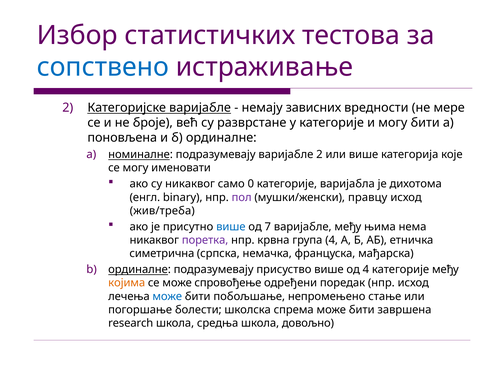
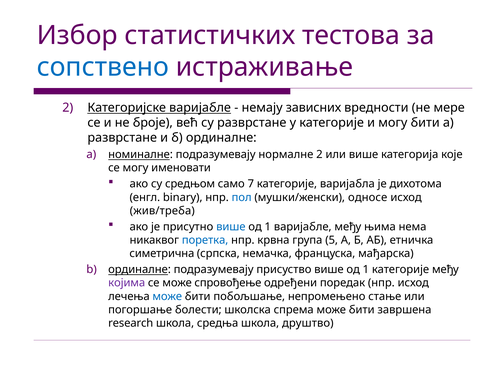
поновљена at (122, 138): поновљена -> разврстане
подразумевају варијабле: варијабле -> нормалне
су никаквог: никаквог -> средњом
0: 0 -> 7
пол colour: purple -> blue
правцу: правцу -> односе
7 at (268, 227): 7 -> 1
поретка colour: purple -> blue
група 4: 4 -> 5
присуство више од 4: 4 -> 1
којима colour: orange -> purple
довољно: довољно -> друштво
